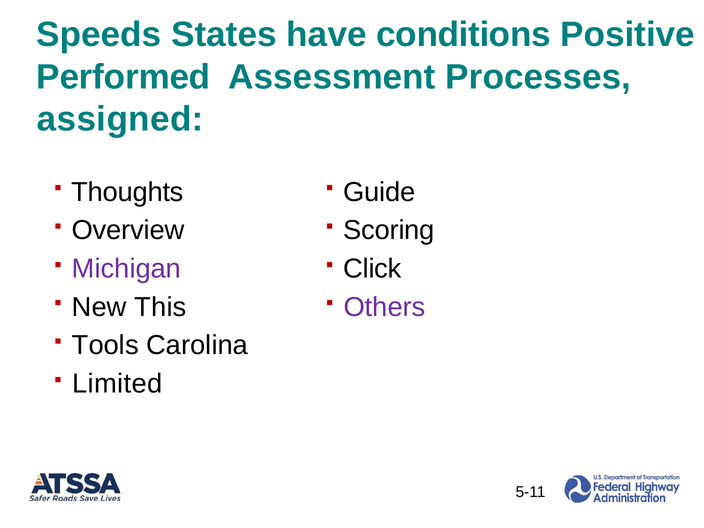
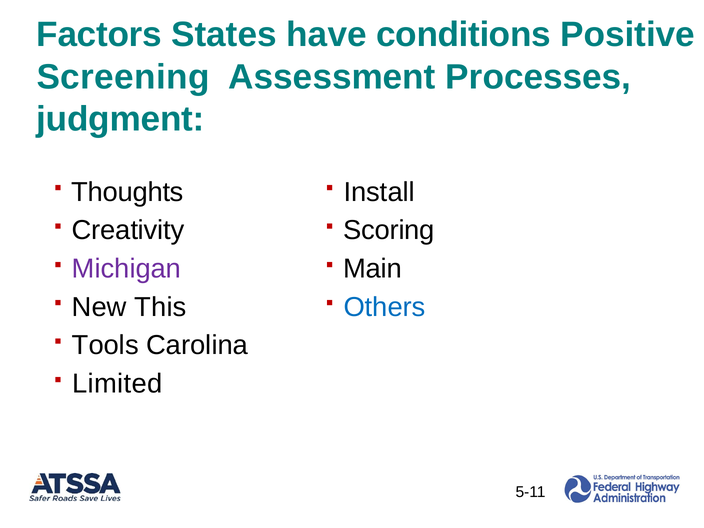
Speeds: Speeds -> Factors
Performed: Performed -> Screening
assigned: assigned -> judgment
Guide: Guide -> Install
Overview: Overview -> Creativity
Click: Click -> Main
Others colour: purple -> blue
